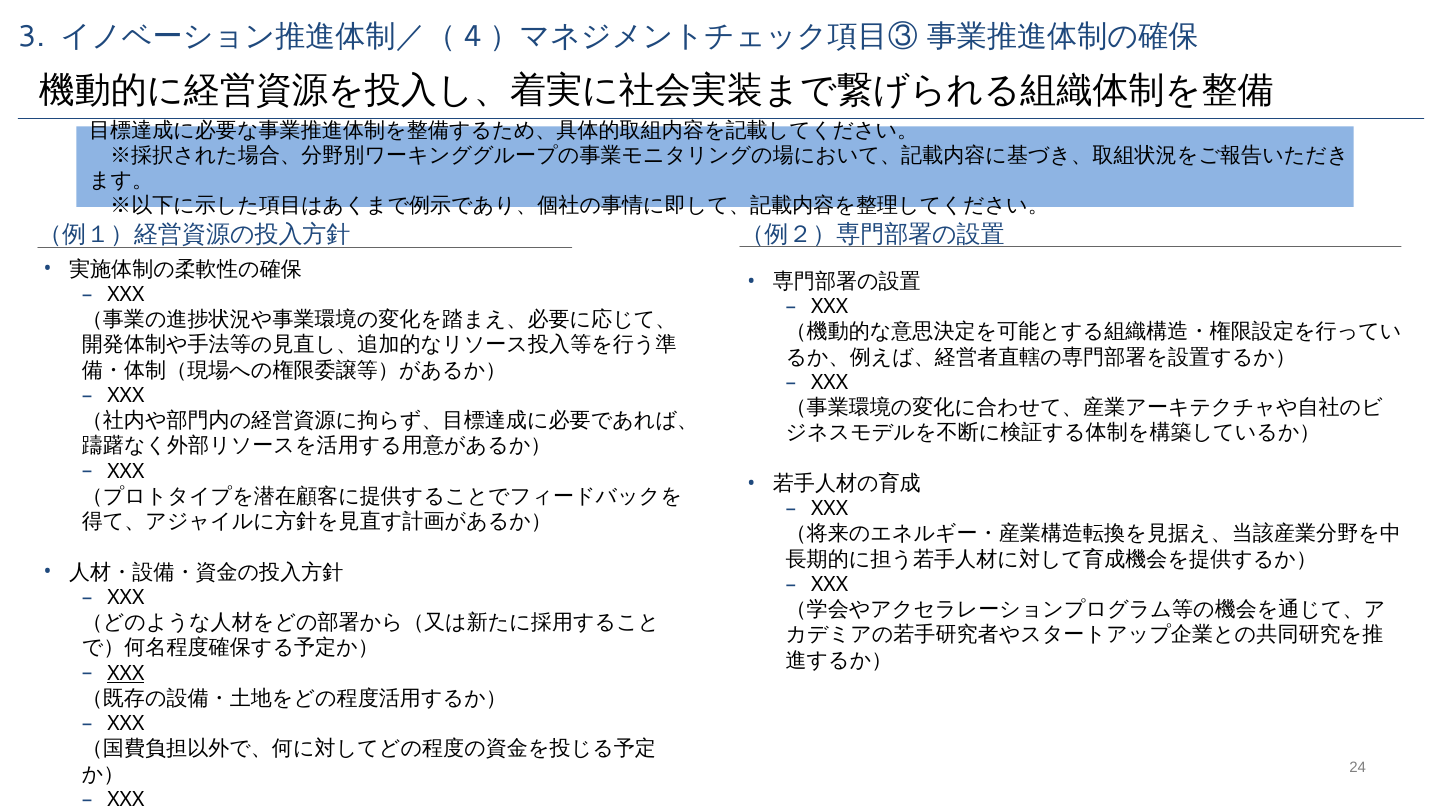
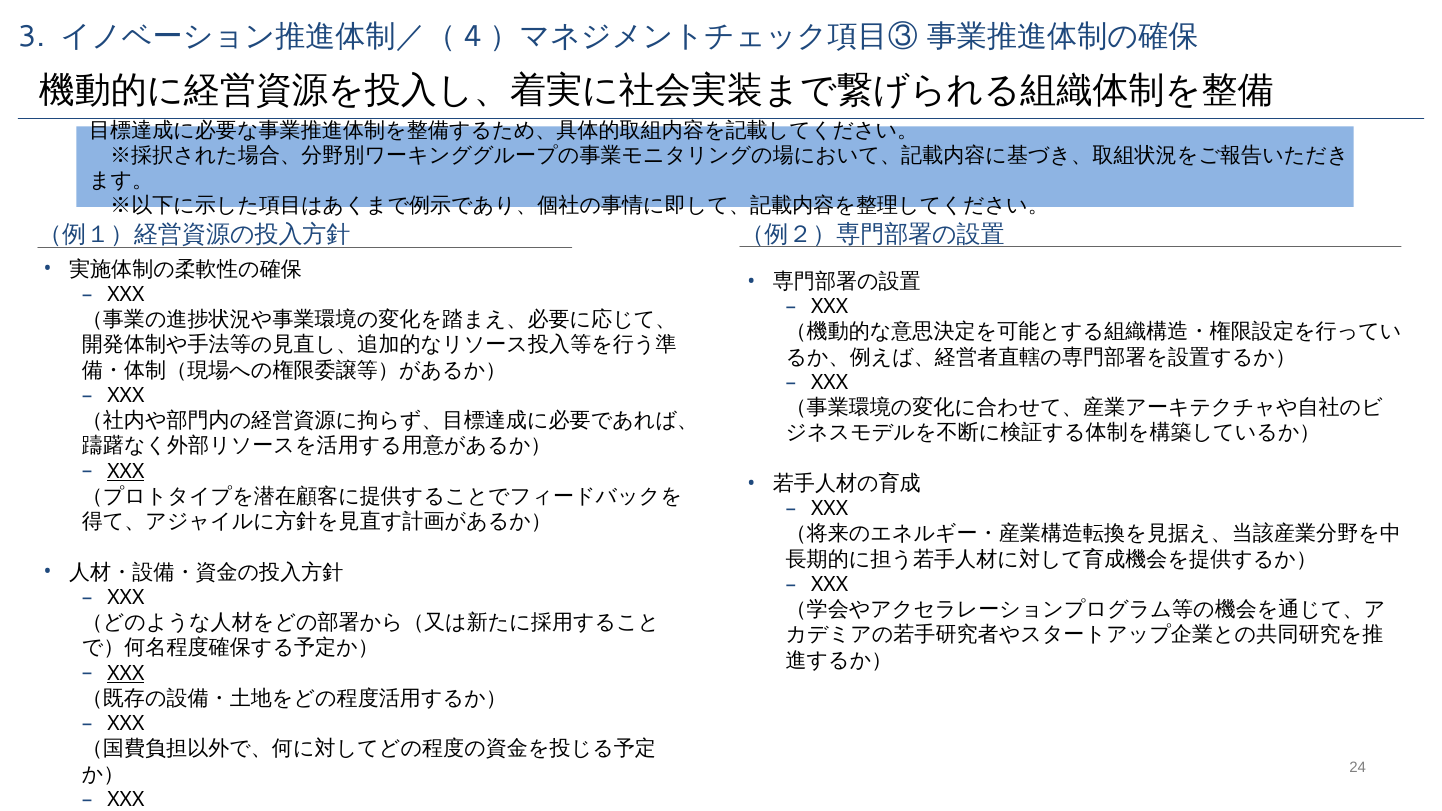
XXX at (126, 471) underline: none -> present
